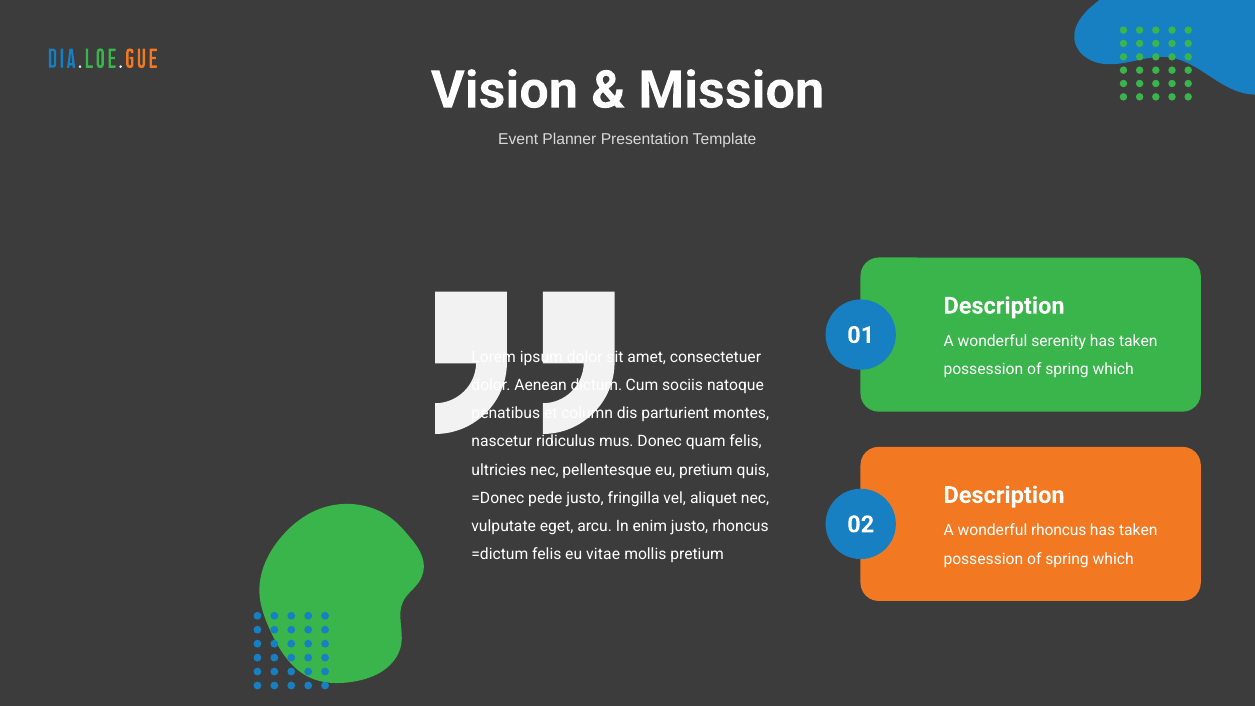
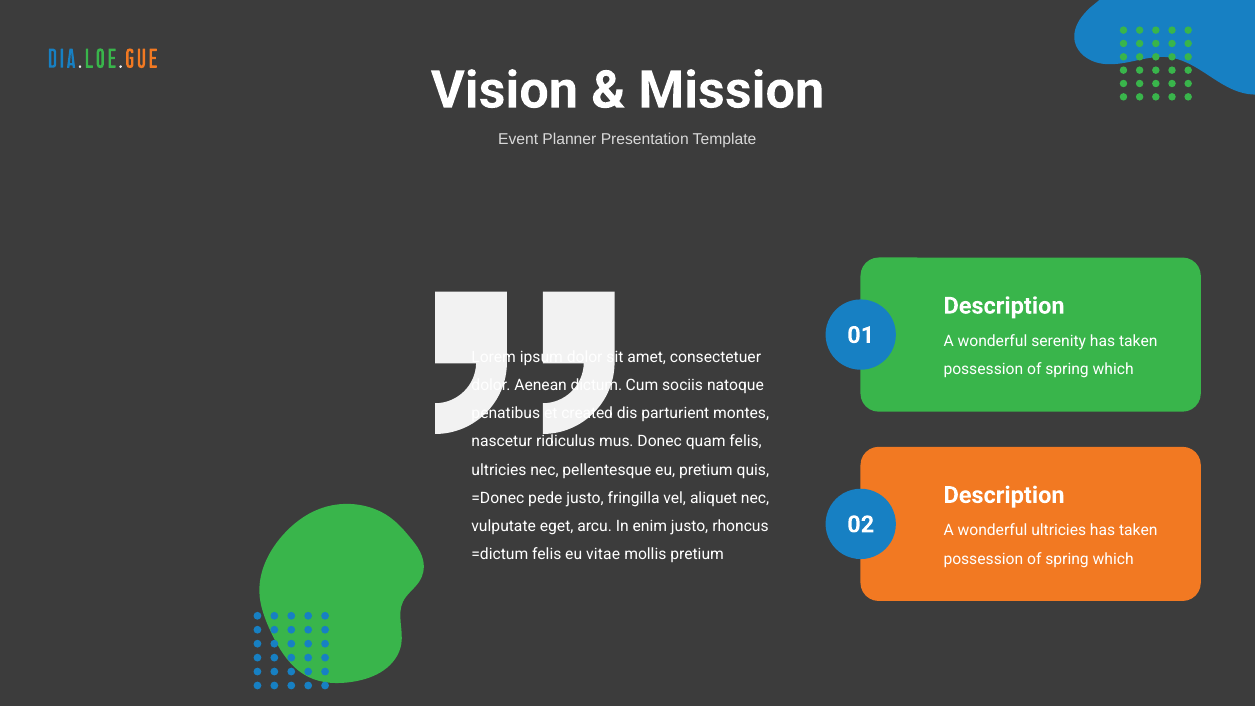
column: column -> created
wonderful rhoncus: rhoncus -> ultricies
